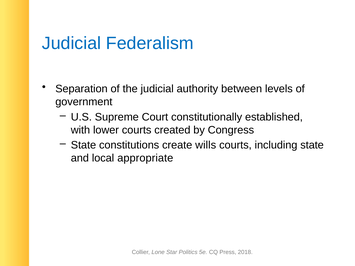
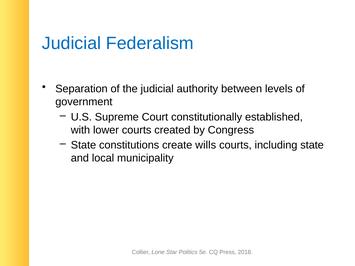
appropriate: appropriate -> municipality
